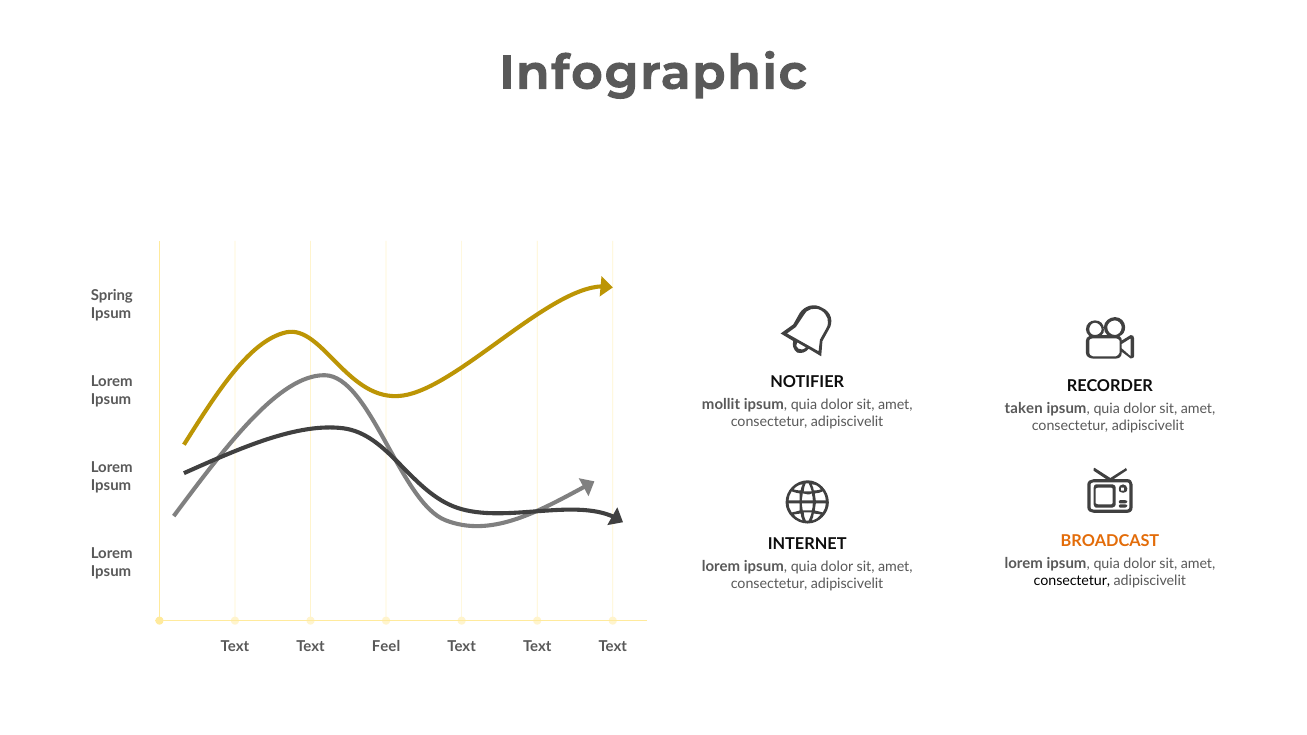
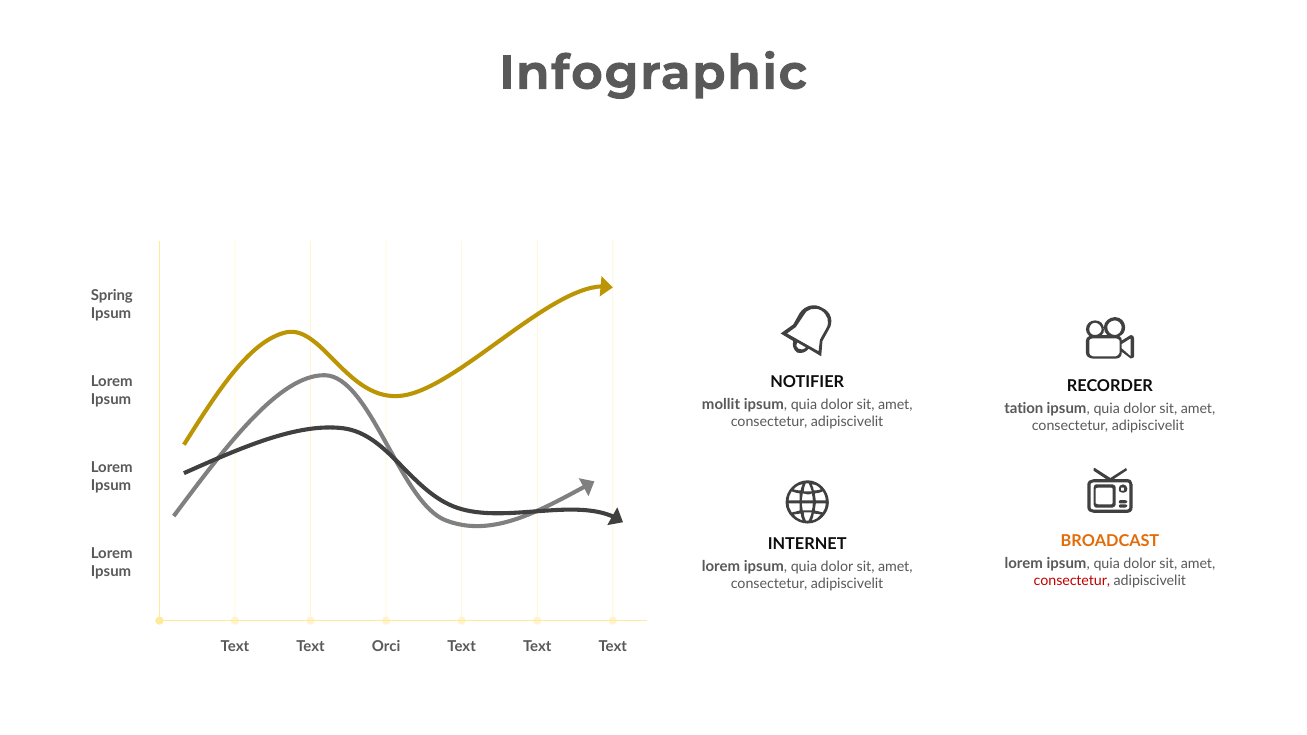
taken: taken -> tation
consectetur at (1072, 581) colour: black -> red
Feel: Feel -> Orci
